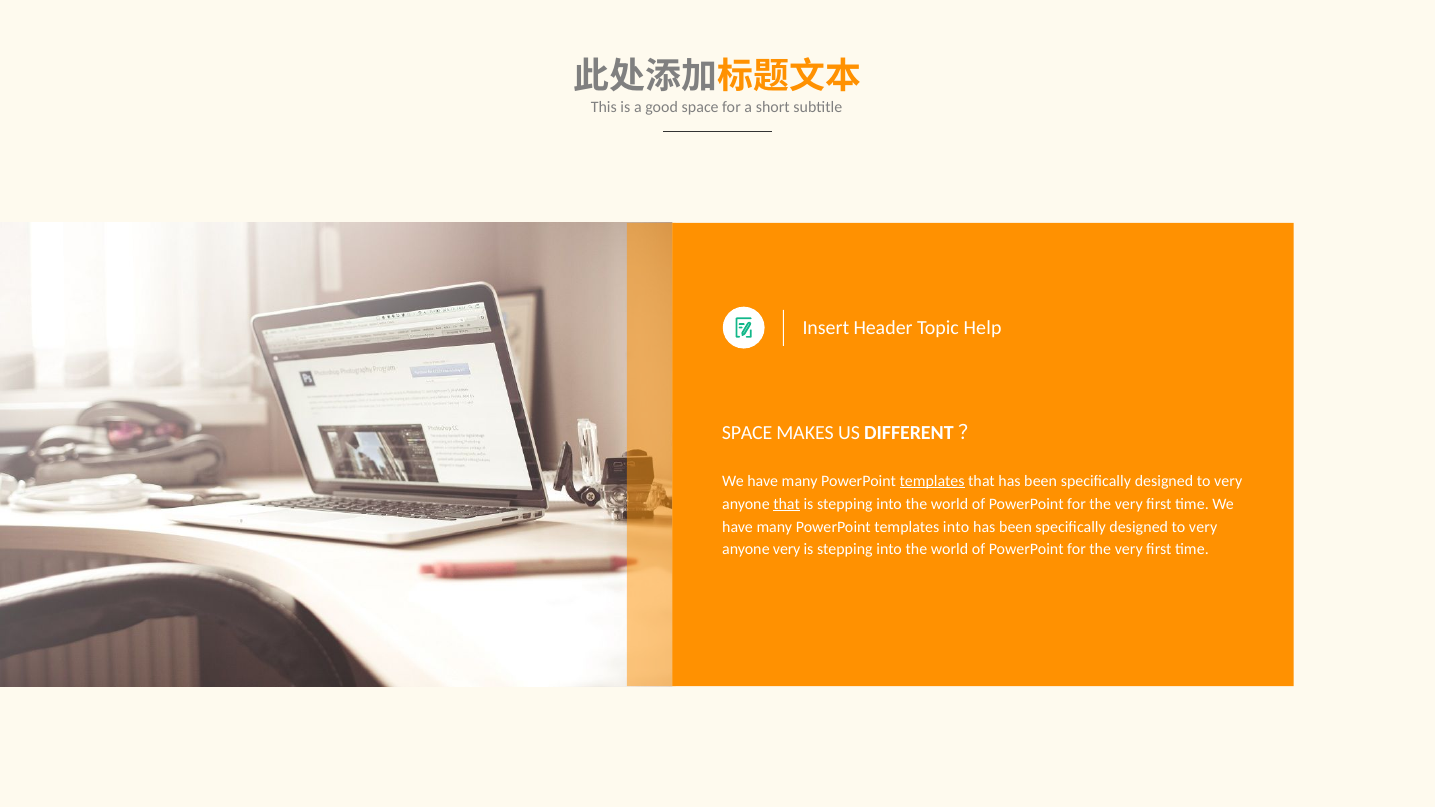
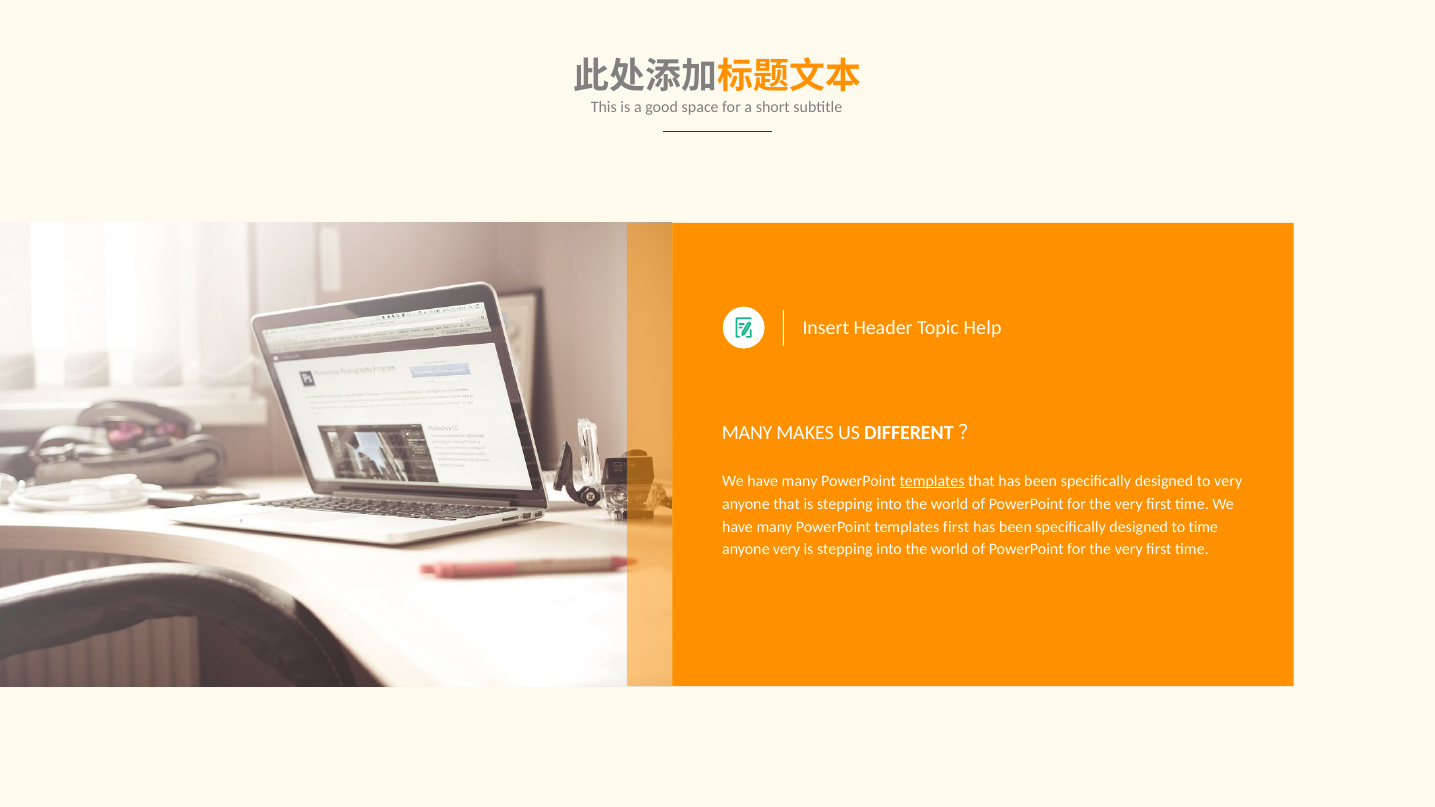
SPACE at (747, 433): SPACE -> MANY
that at (787, 504) underline: present -> none
templates into: into -> first
very at (1203, 527): very -> time
